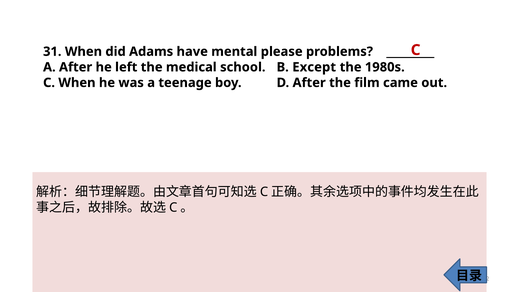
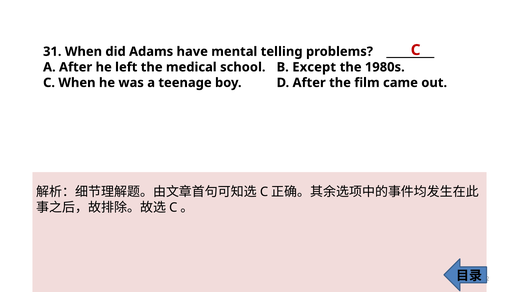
please: please -> telling
